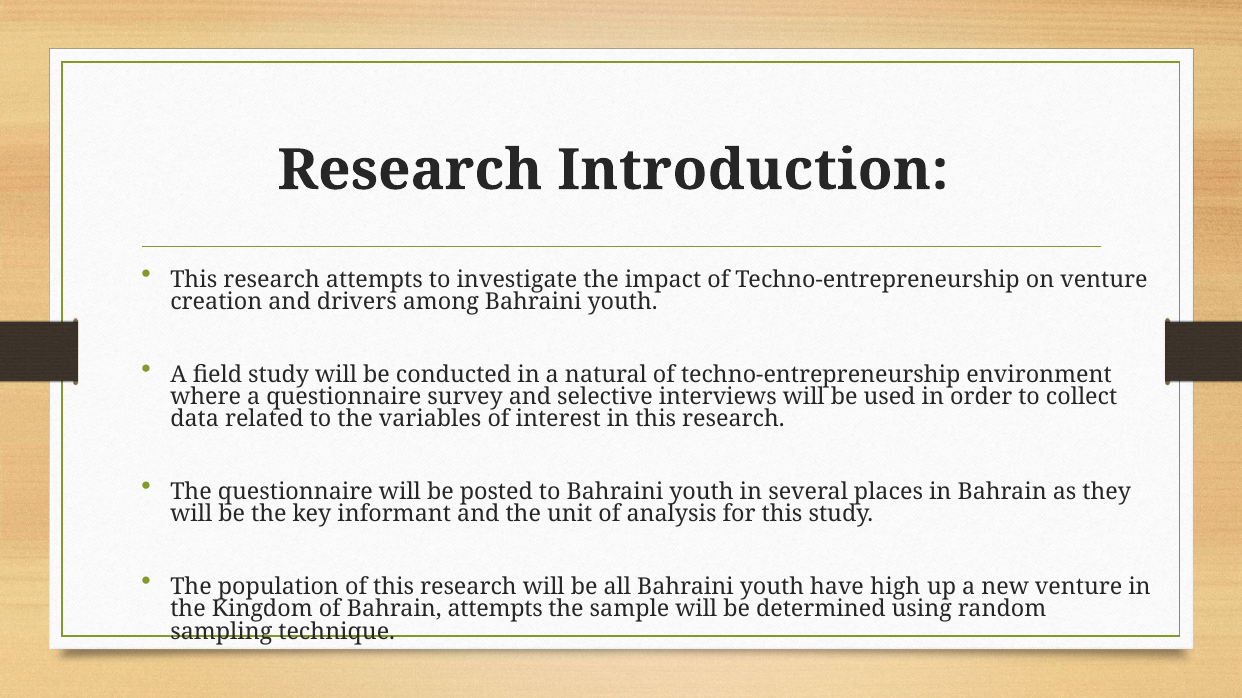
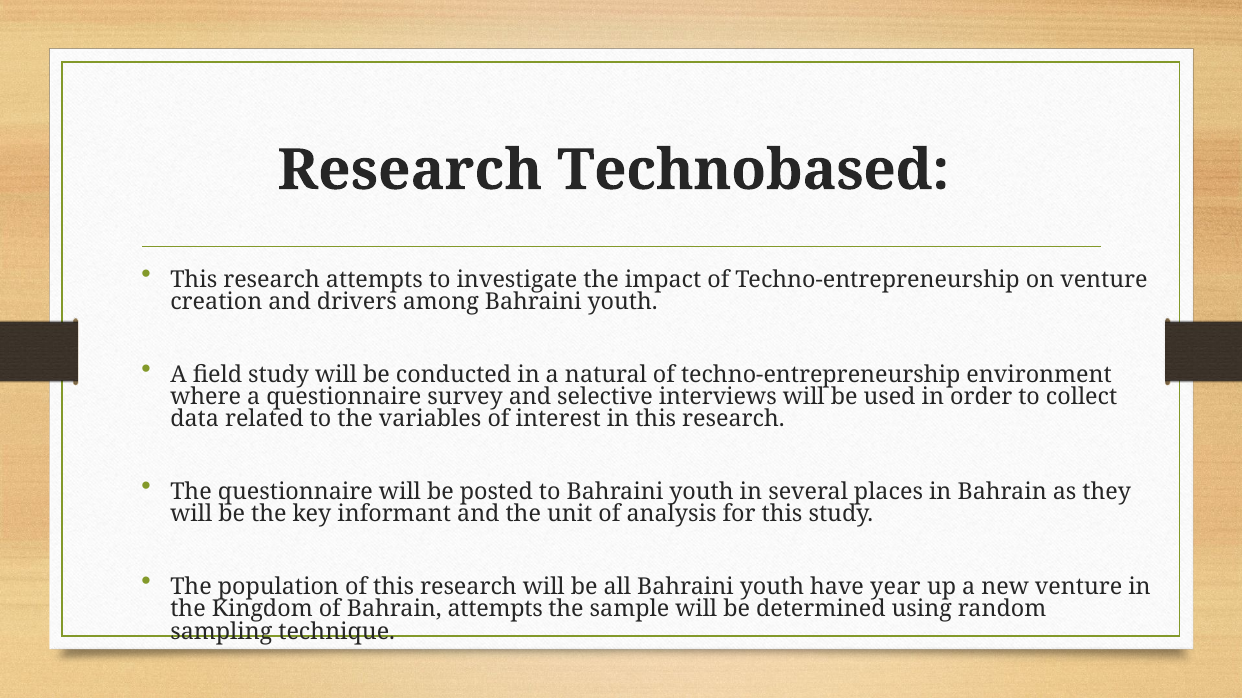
Introduction: Introduction -> Technobased
high: high -> year
